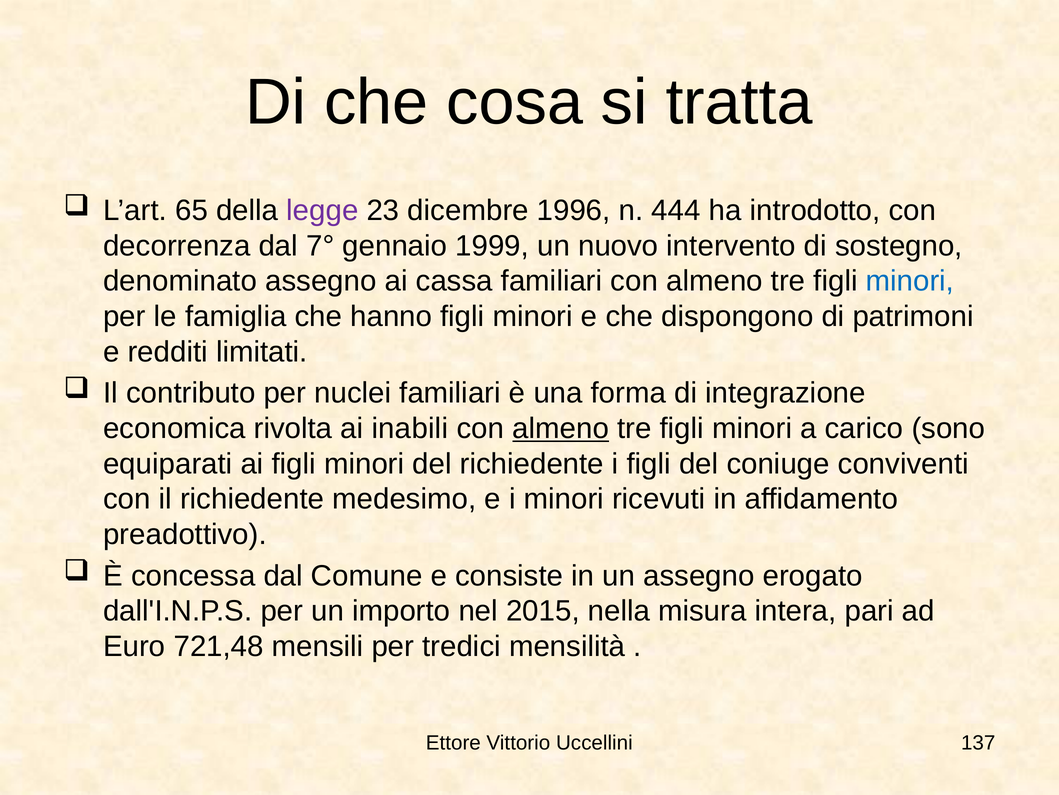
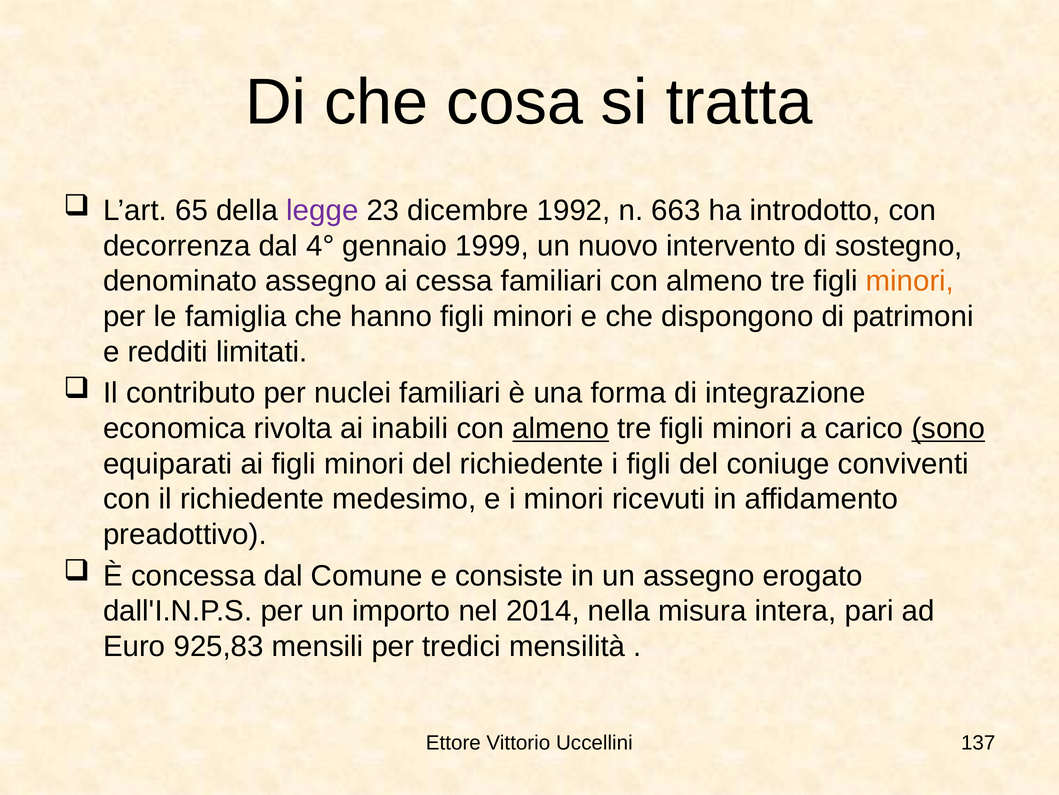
1996: 1996 -> 1992
444: 444 -> 663
7°: 7° -> 4°
cassa: cassa -> cessa
minori at (910, 281) colour: blue -> orange
sono underline: none -> present
2015: 2015 -> 2014
721,48: 721,48 -> 925,83
